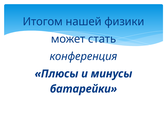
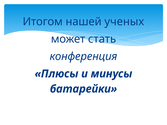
физики: физики -> ученых
